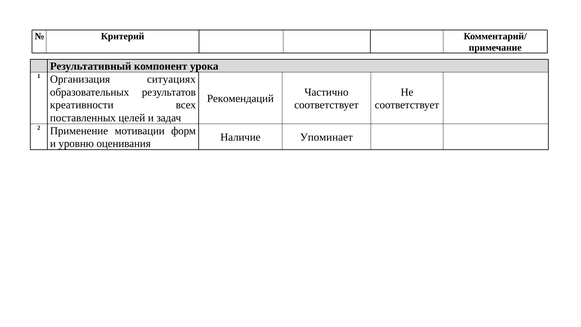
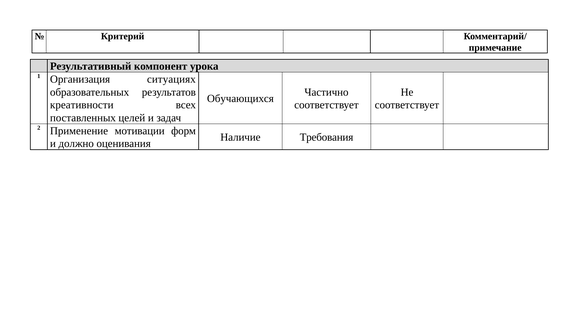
Рекомендаций: Рекомендаций -> Обучающихся
Упоминает: Упоминает -> Требования
уровню: уровню -> должно
